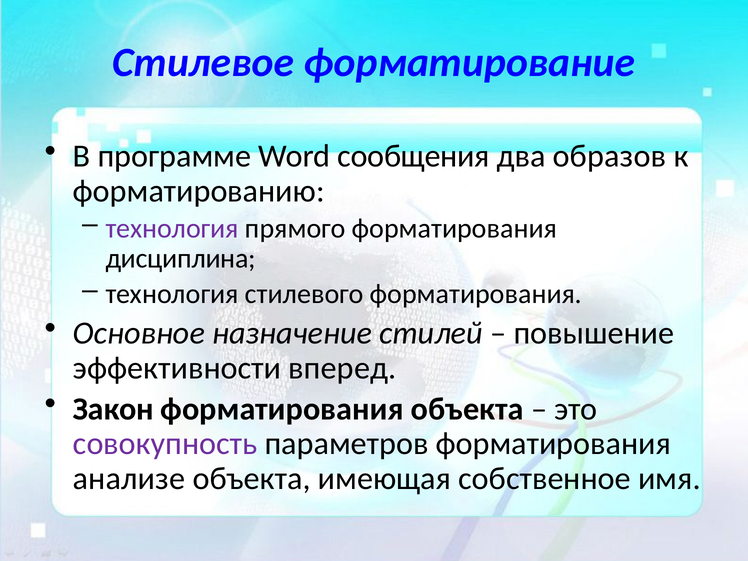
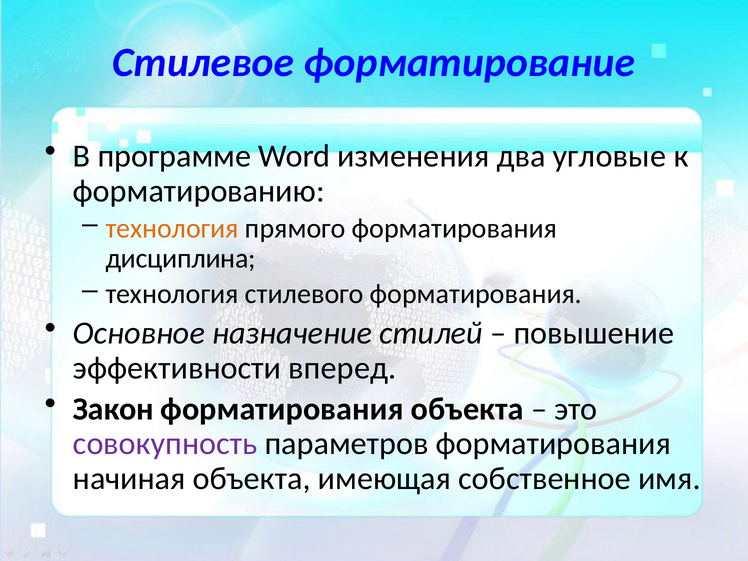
сообщения: сообщения -> изменения
образов: образов -> угловые
технология at (172, 228) colour: purple -> orange
анализе: анализе -> начиная
